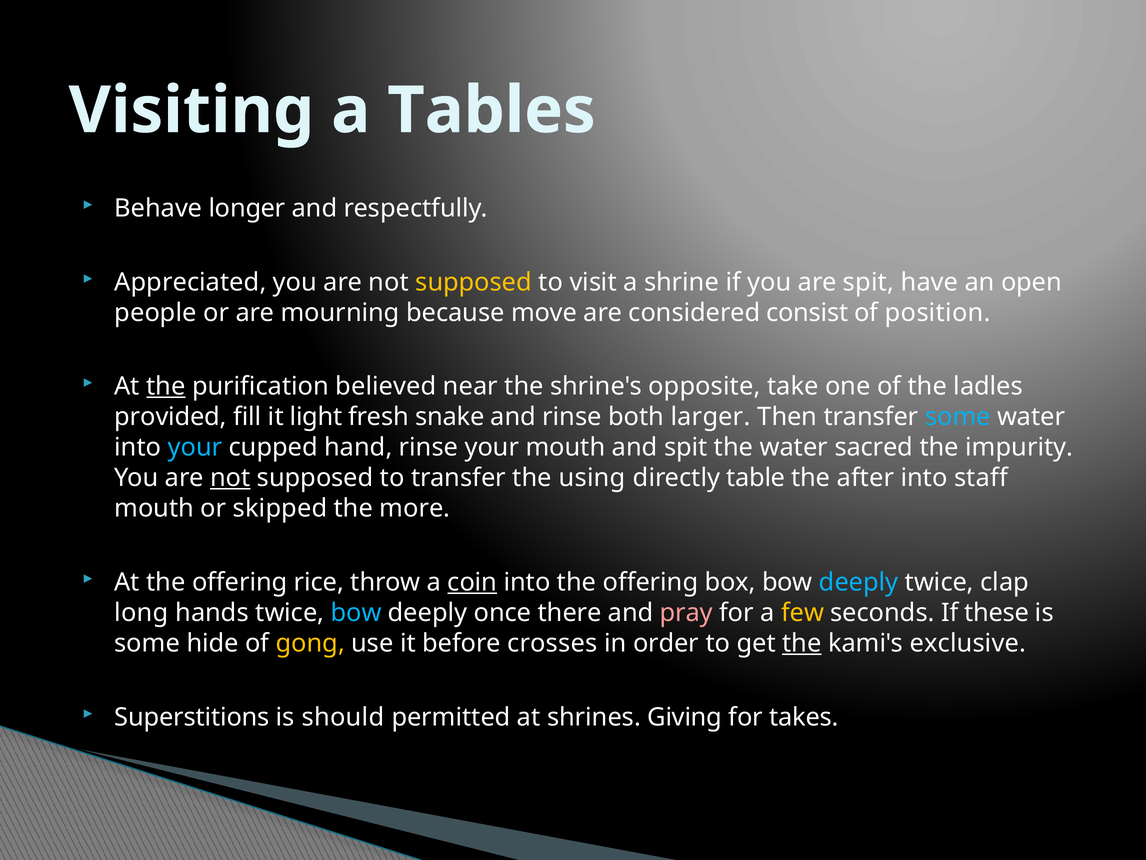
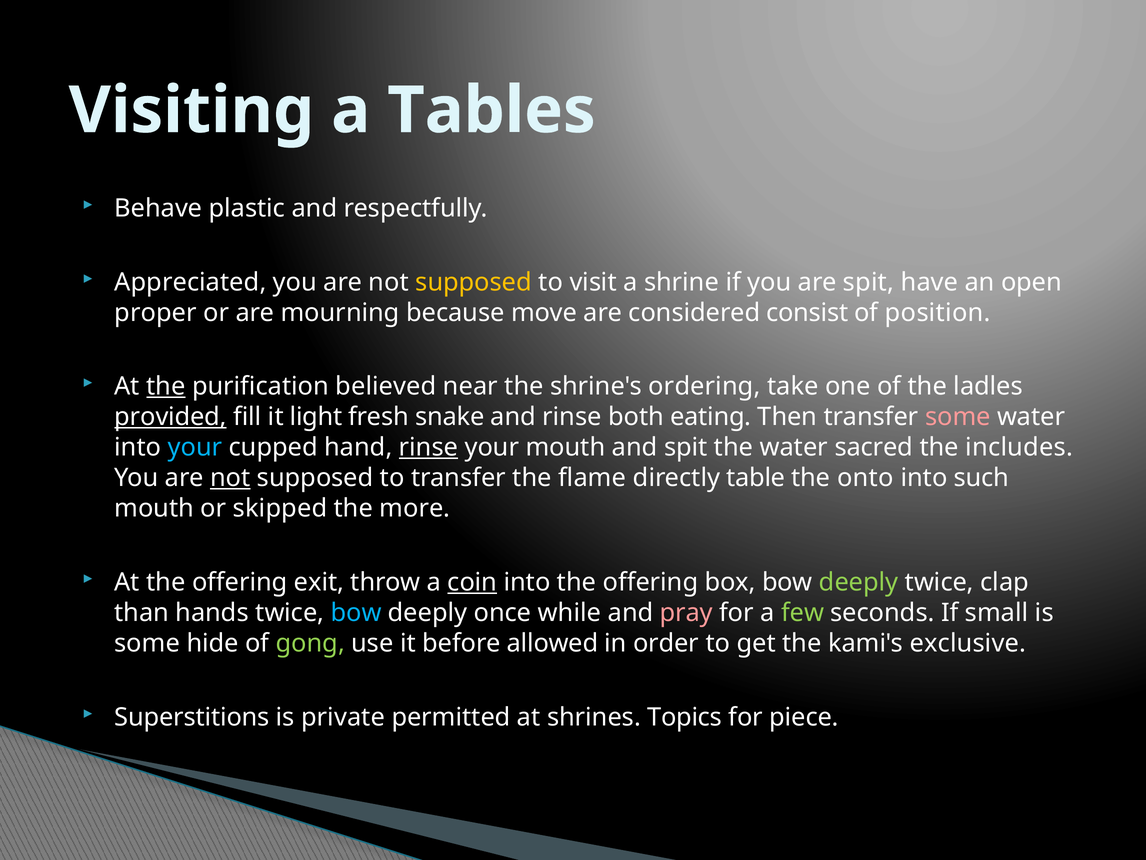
longer: longer -> plastic
people: people -> proper
opposite: opposite -> ordering
provided underline: none -> present
larger: larger -> eating
some at (958, 417) colour: light blue -> pink
rinse at (428, 447) underline: none -> present
impurity: impurity -> includes
using: using -> flame
after: after -> onto
staff: staff -> such
rice: rice -> exit
deeply at (859, 582) colour: light blue -> light green
long: long -> than
there: there -> while
few colour: yellow -> light green
these: these -> small
gong colour: yellow -> light green
crosses: crosses -> allowed
the at (802, 643) underline: present -> none
should: should -> private
Giving: Giving -> Topics
takes: takes -> piece
